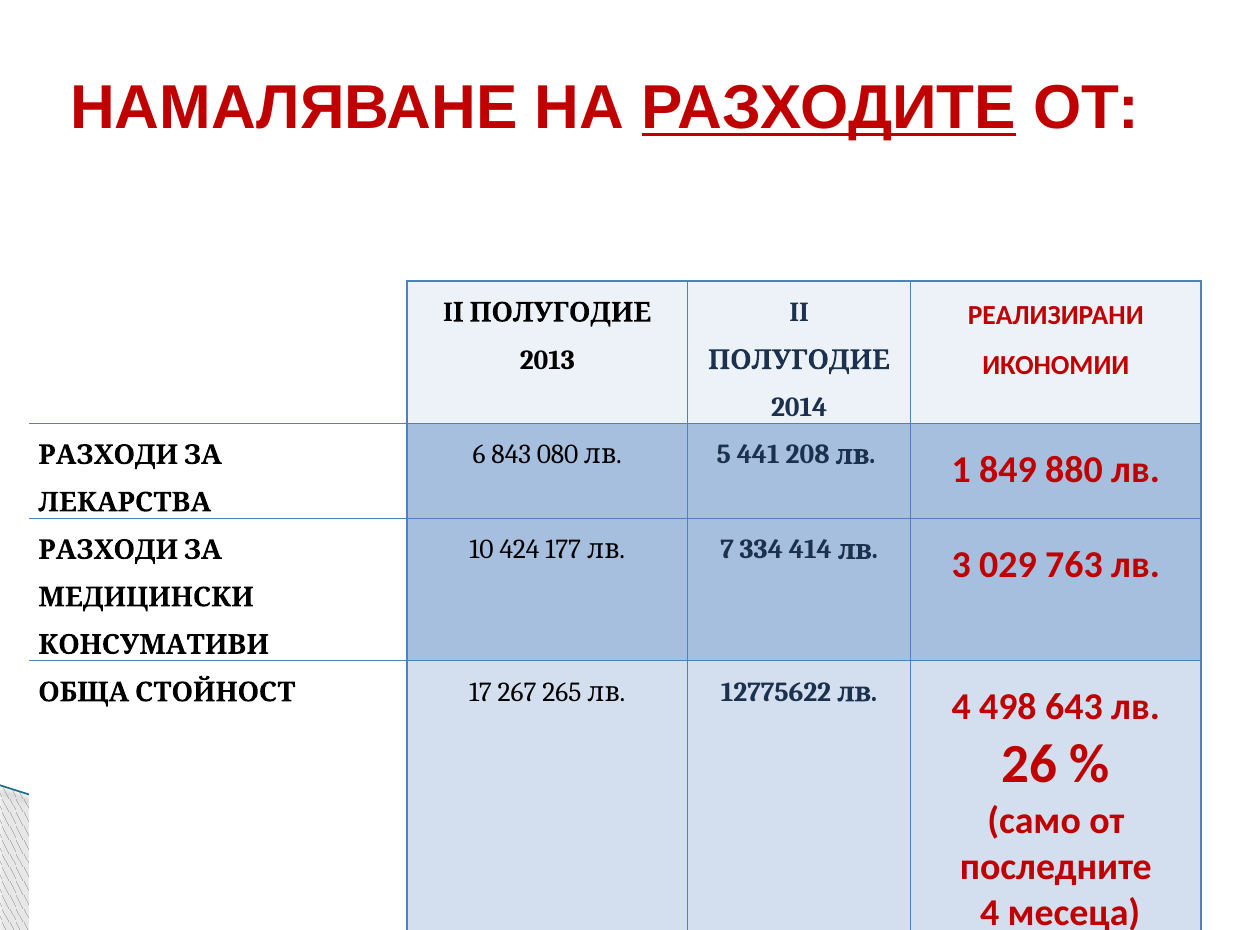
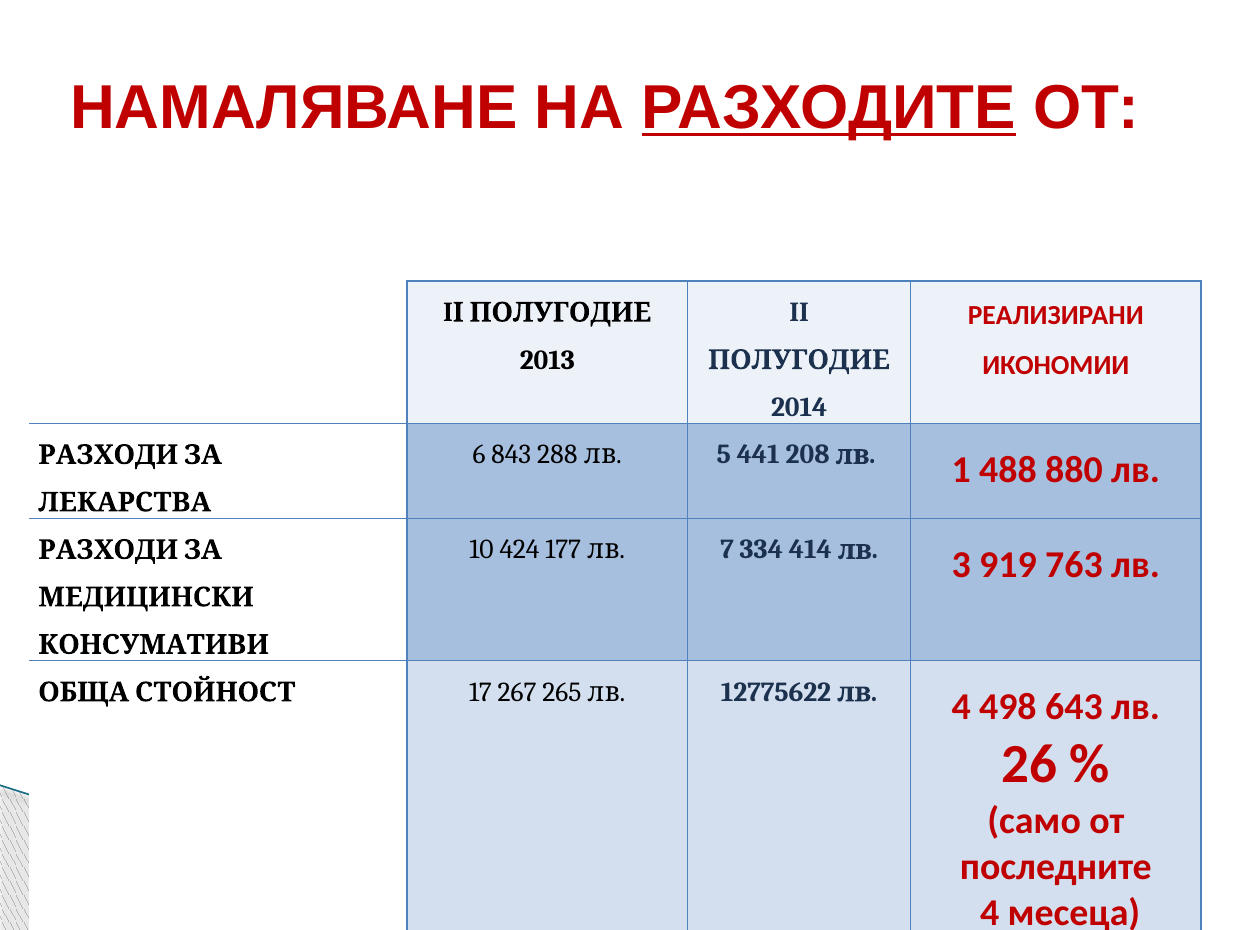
080: 080 -> 288
849: 849 -> 488
029: 029 -> 919
